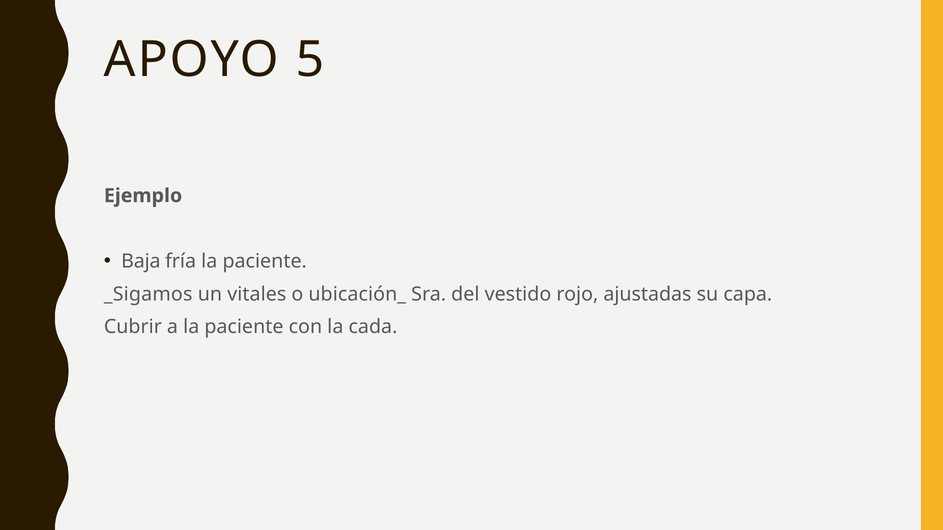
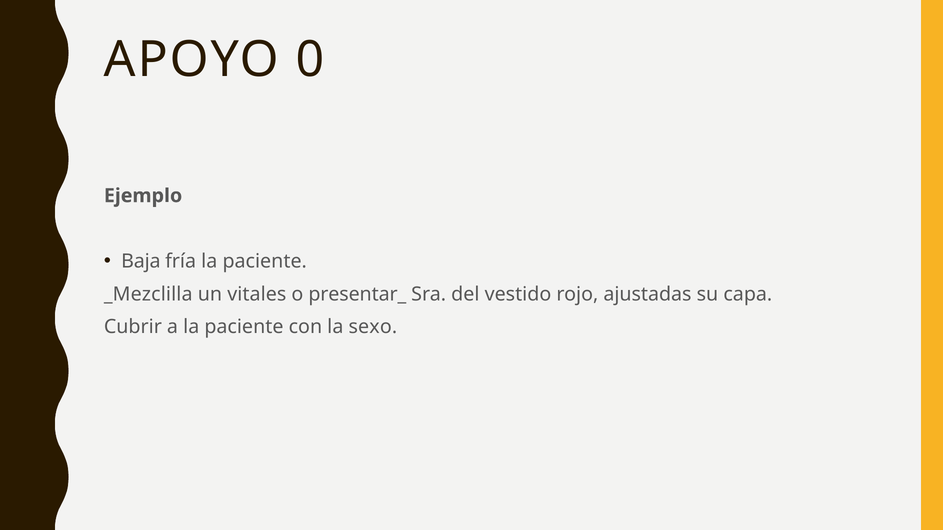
5: 5 -> 0
_Sigamos: _Sigamos -> _Mezclilla
ubicación_: ubicación_ -> presentar_
cada: cada -> sexo
